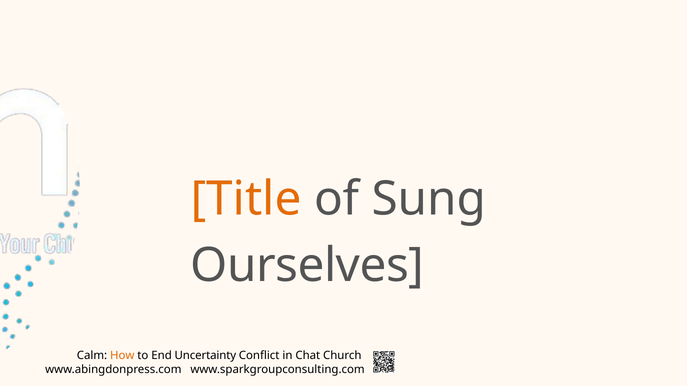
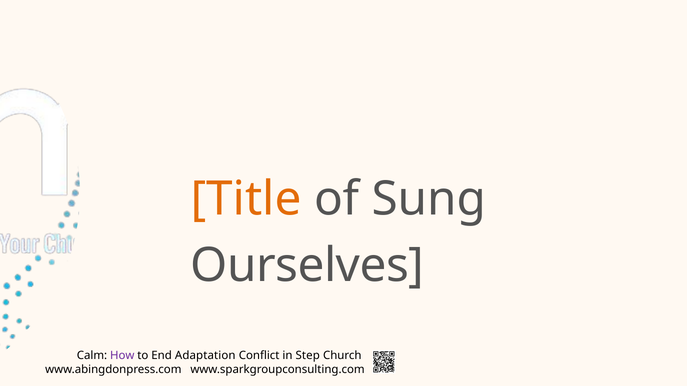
How colour: orange -> purple
Uncertainty: Uncertainty -> Adaptation
Chat: Chat -> Step
